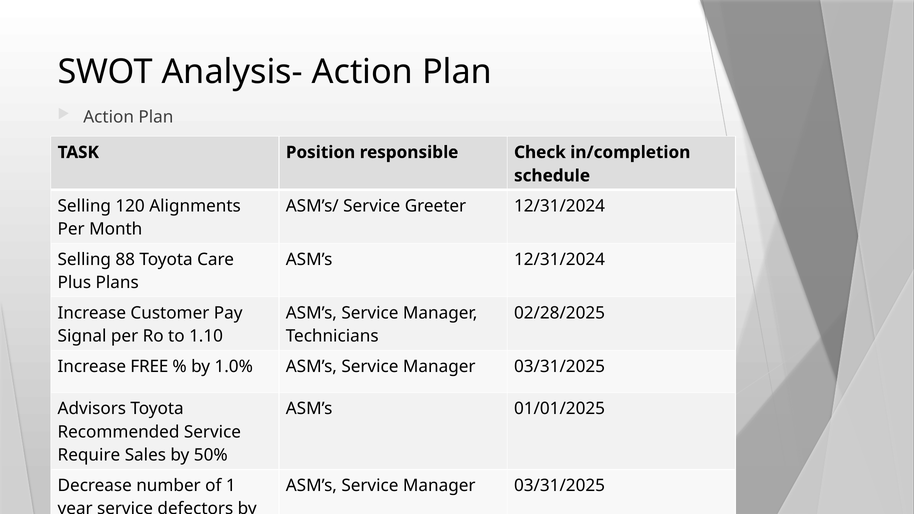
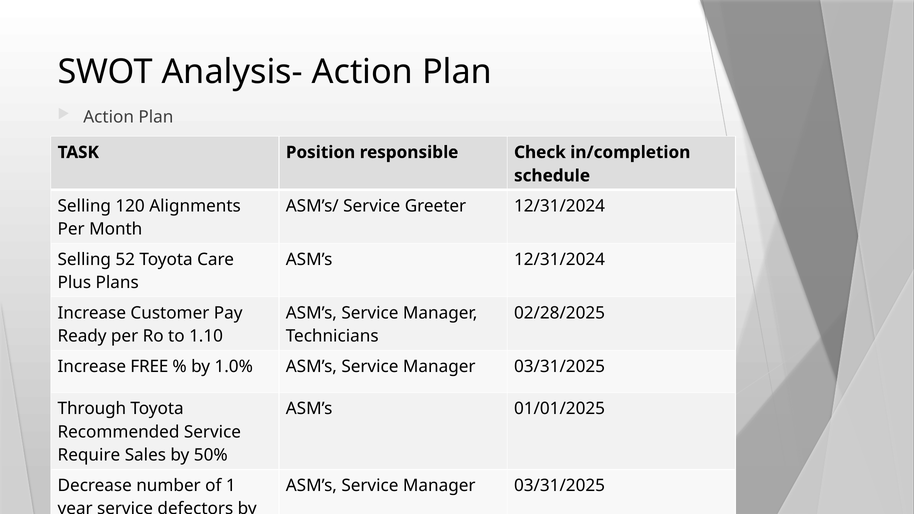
88: 88 -> 52
Signal: Signal -> Ready
Advisors: Advisors -> Through
